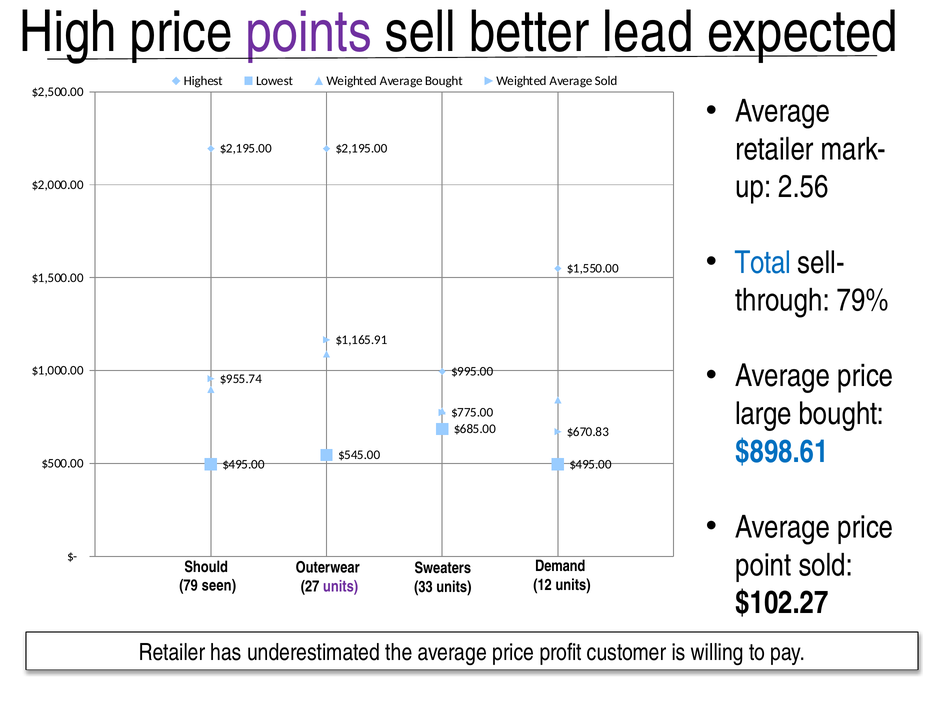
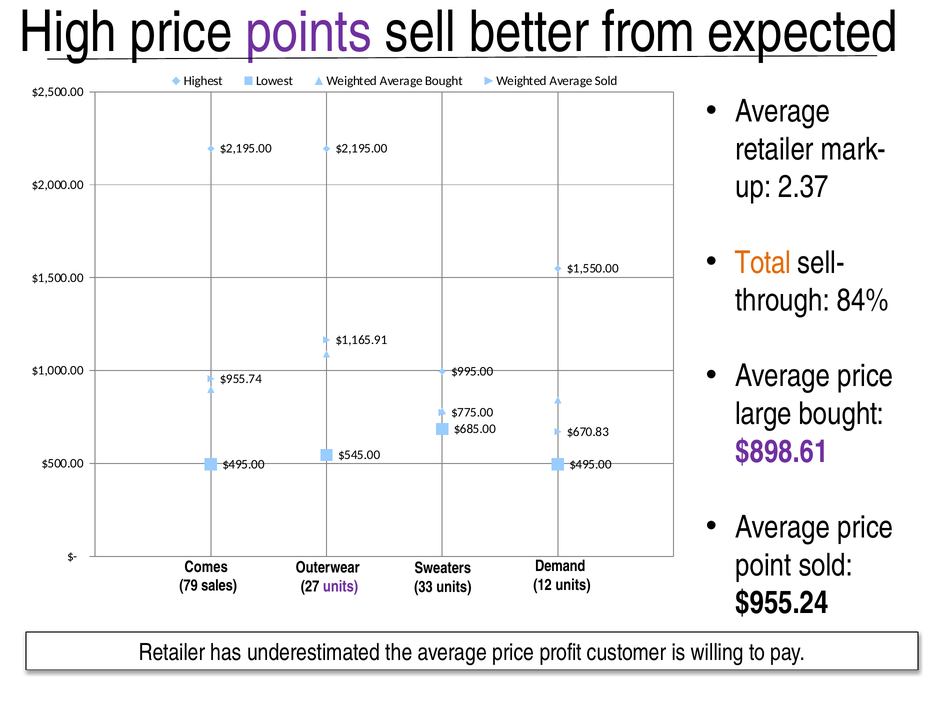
lead: lead -> from
2.56: 2.56 -> 2.37
Total colour: blue -> orange
79%: 79% -> 84%
$898.61 colour: blue -> purple
Should: Should -> Comes
seen: seen -> sales
$102.27: $102.27 -> $955.24
